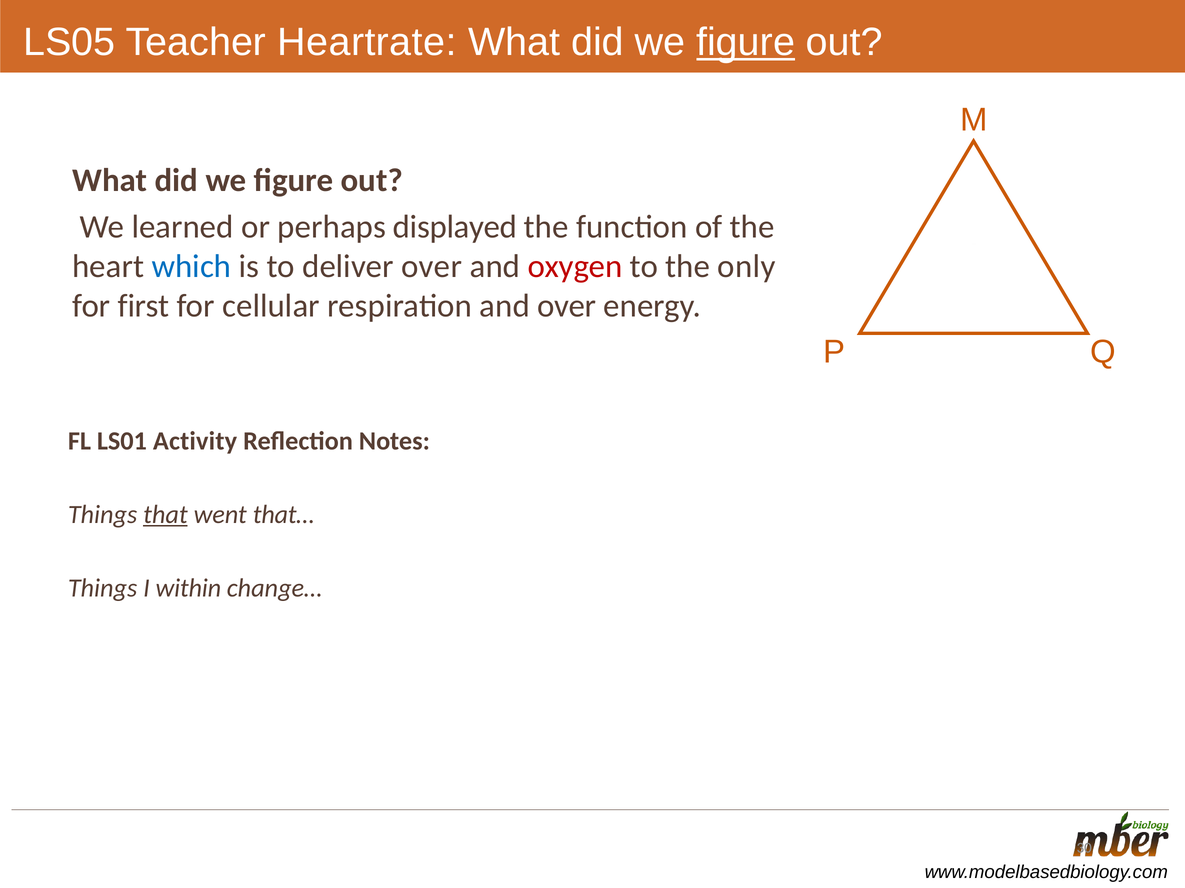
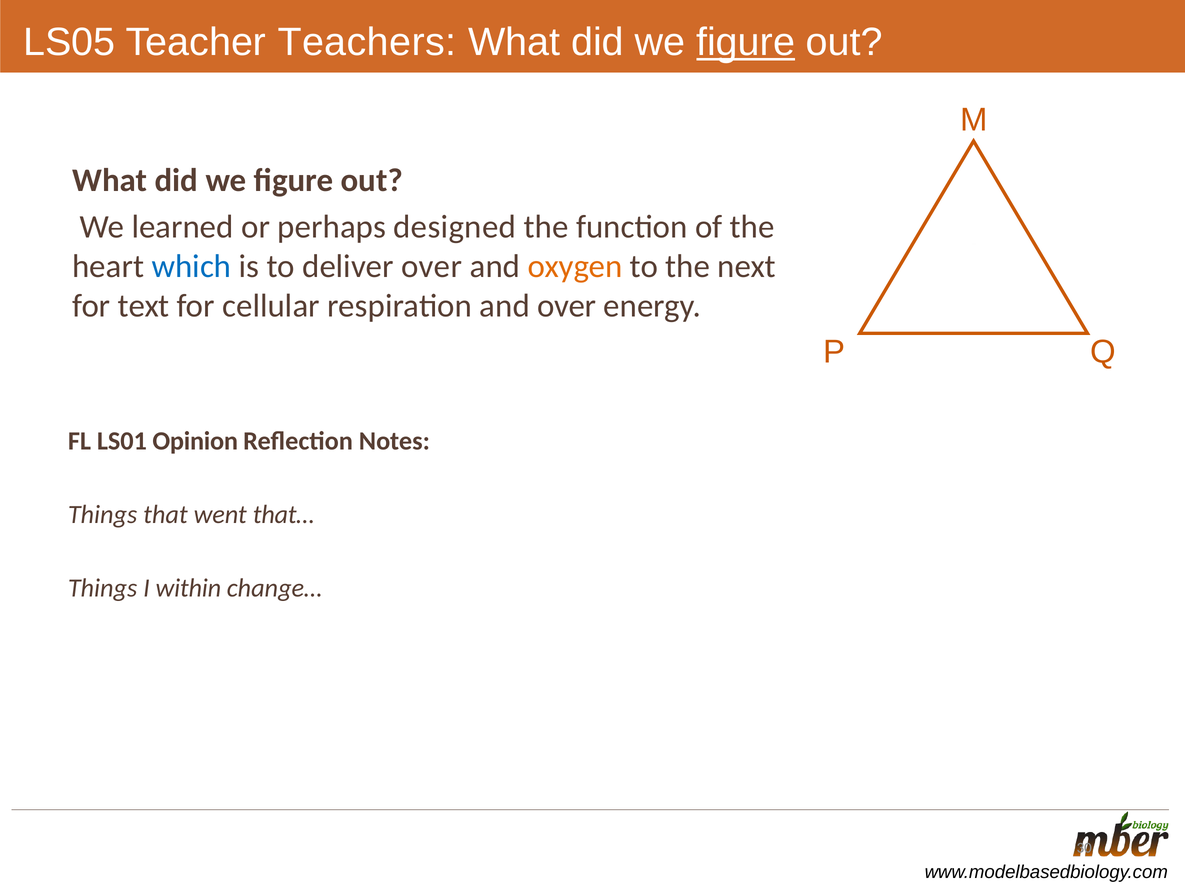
Heartrate: Heartrate -> Teachers
displayed: displayed -> designed
oxygen colour: red -> orange
only: only -> next
first: first -> text
Activity: Activity -> Opinion
that underline: present -> none
